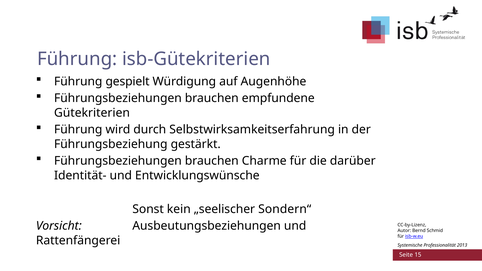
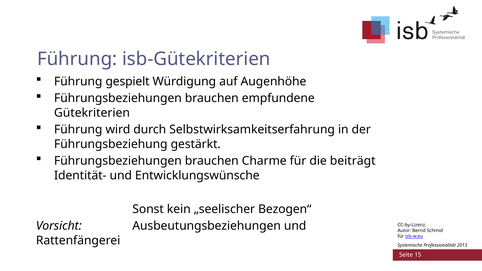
darüber: darüber -> beiträgt
Sondern“: Sondern“ -> Bezogen“
